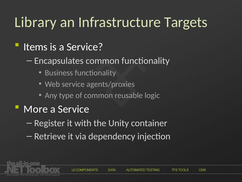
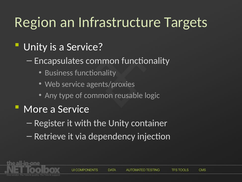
Library: Library -> Region
Items at (36, 47): Items -> Unity
